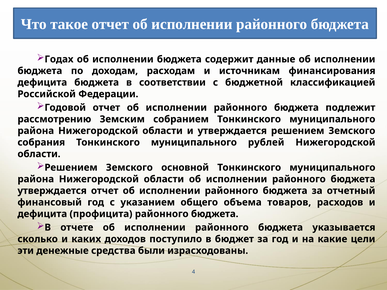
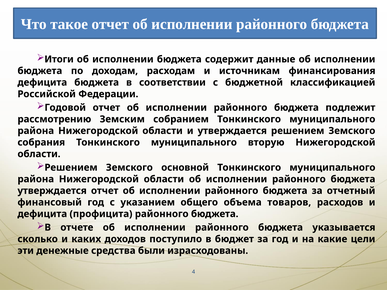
Годах: Годах -> Итоги
рублей: рублей -> вторую
